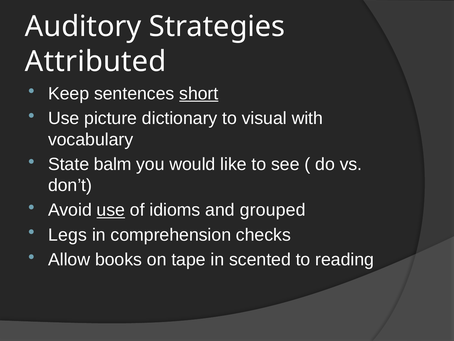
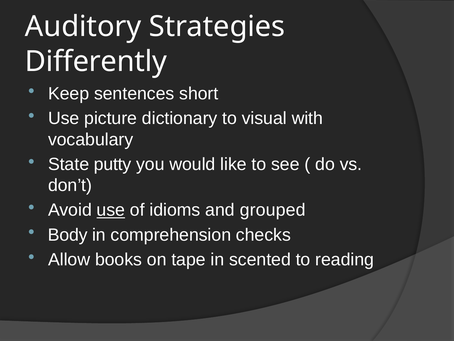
Attributed: Attributed -> Differently
short underline: present -> none
balm: balm -> putty
Legs: Legs -> Body
